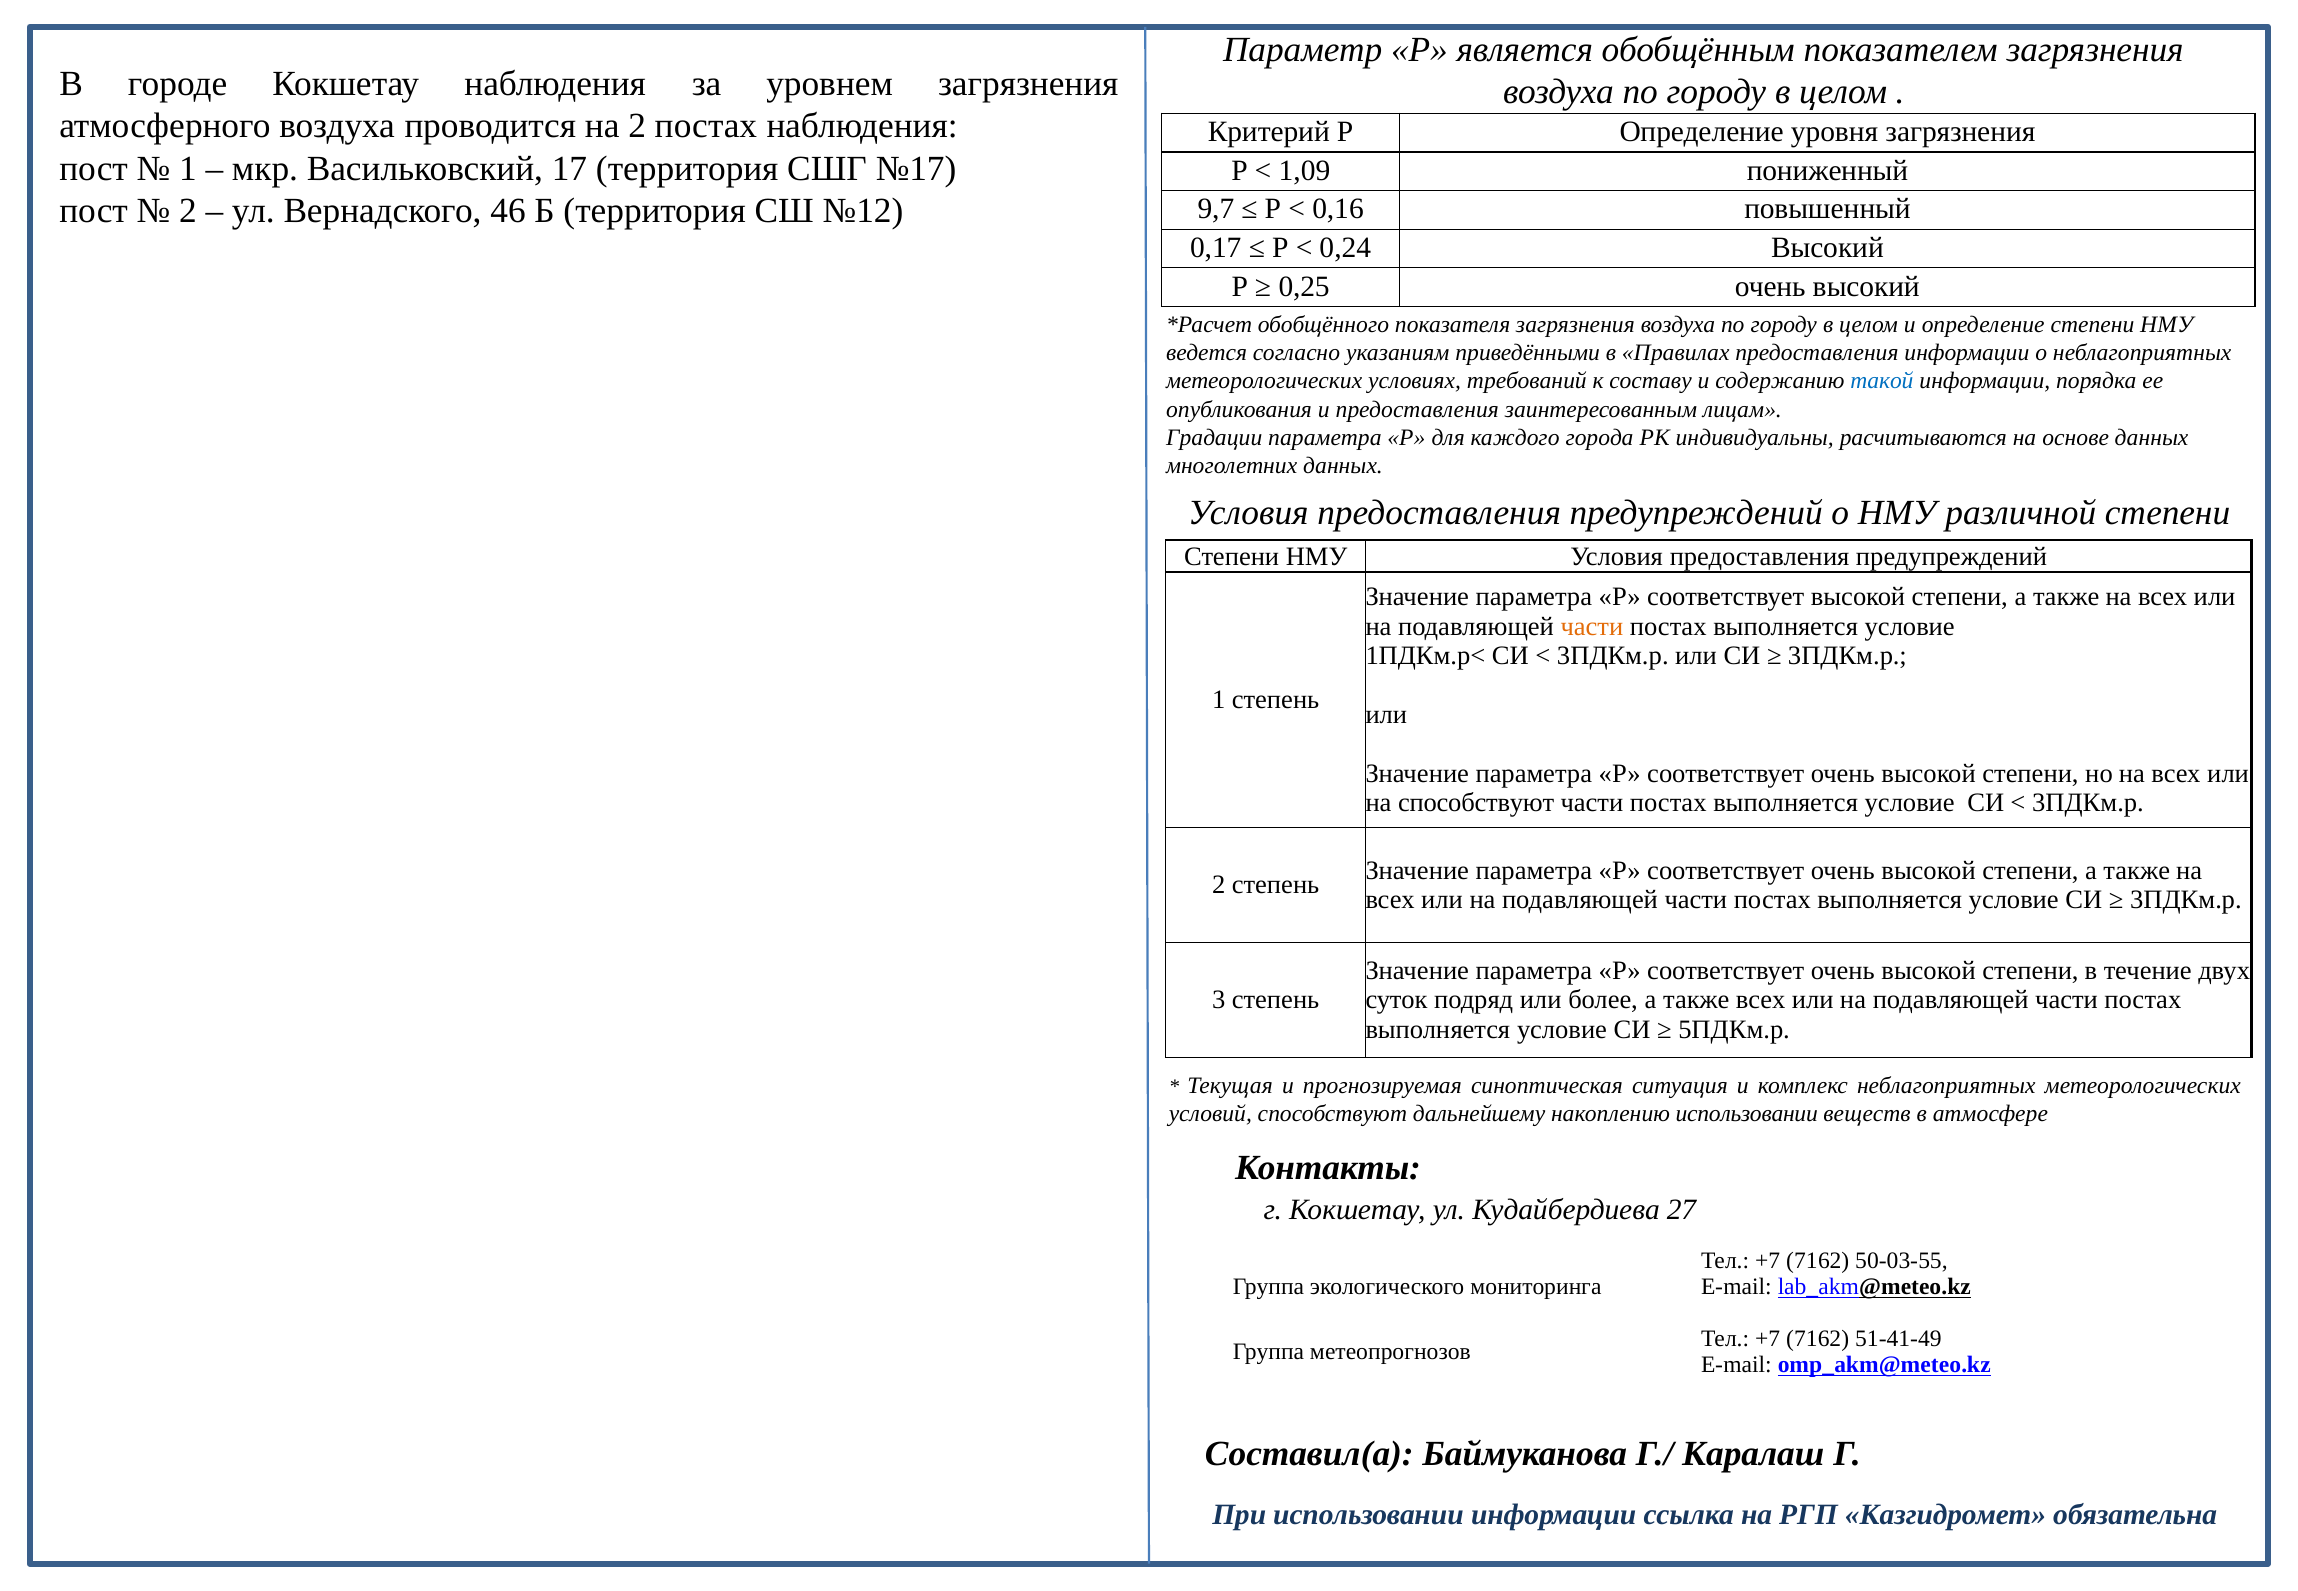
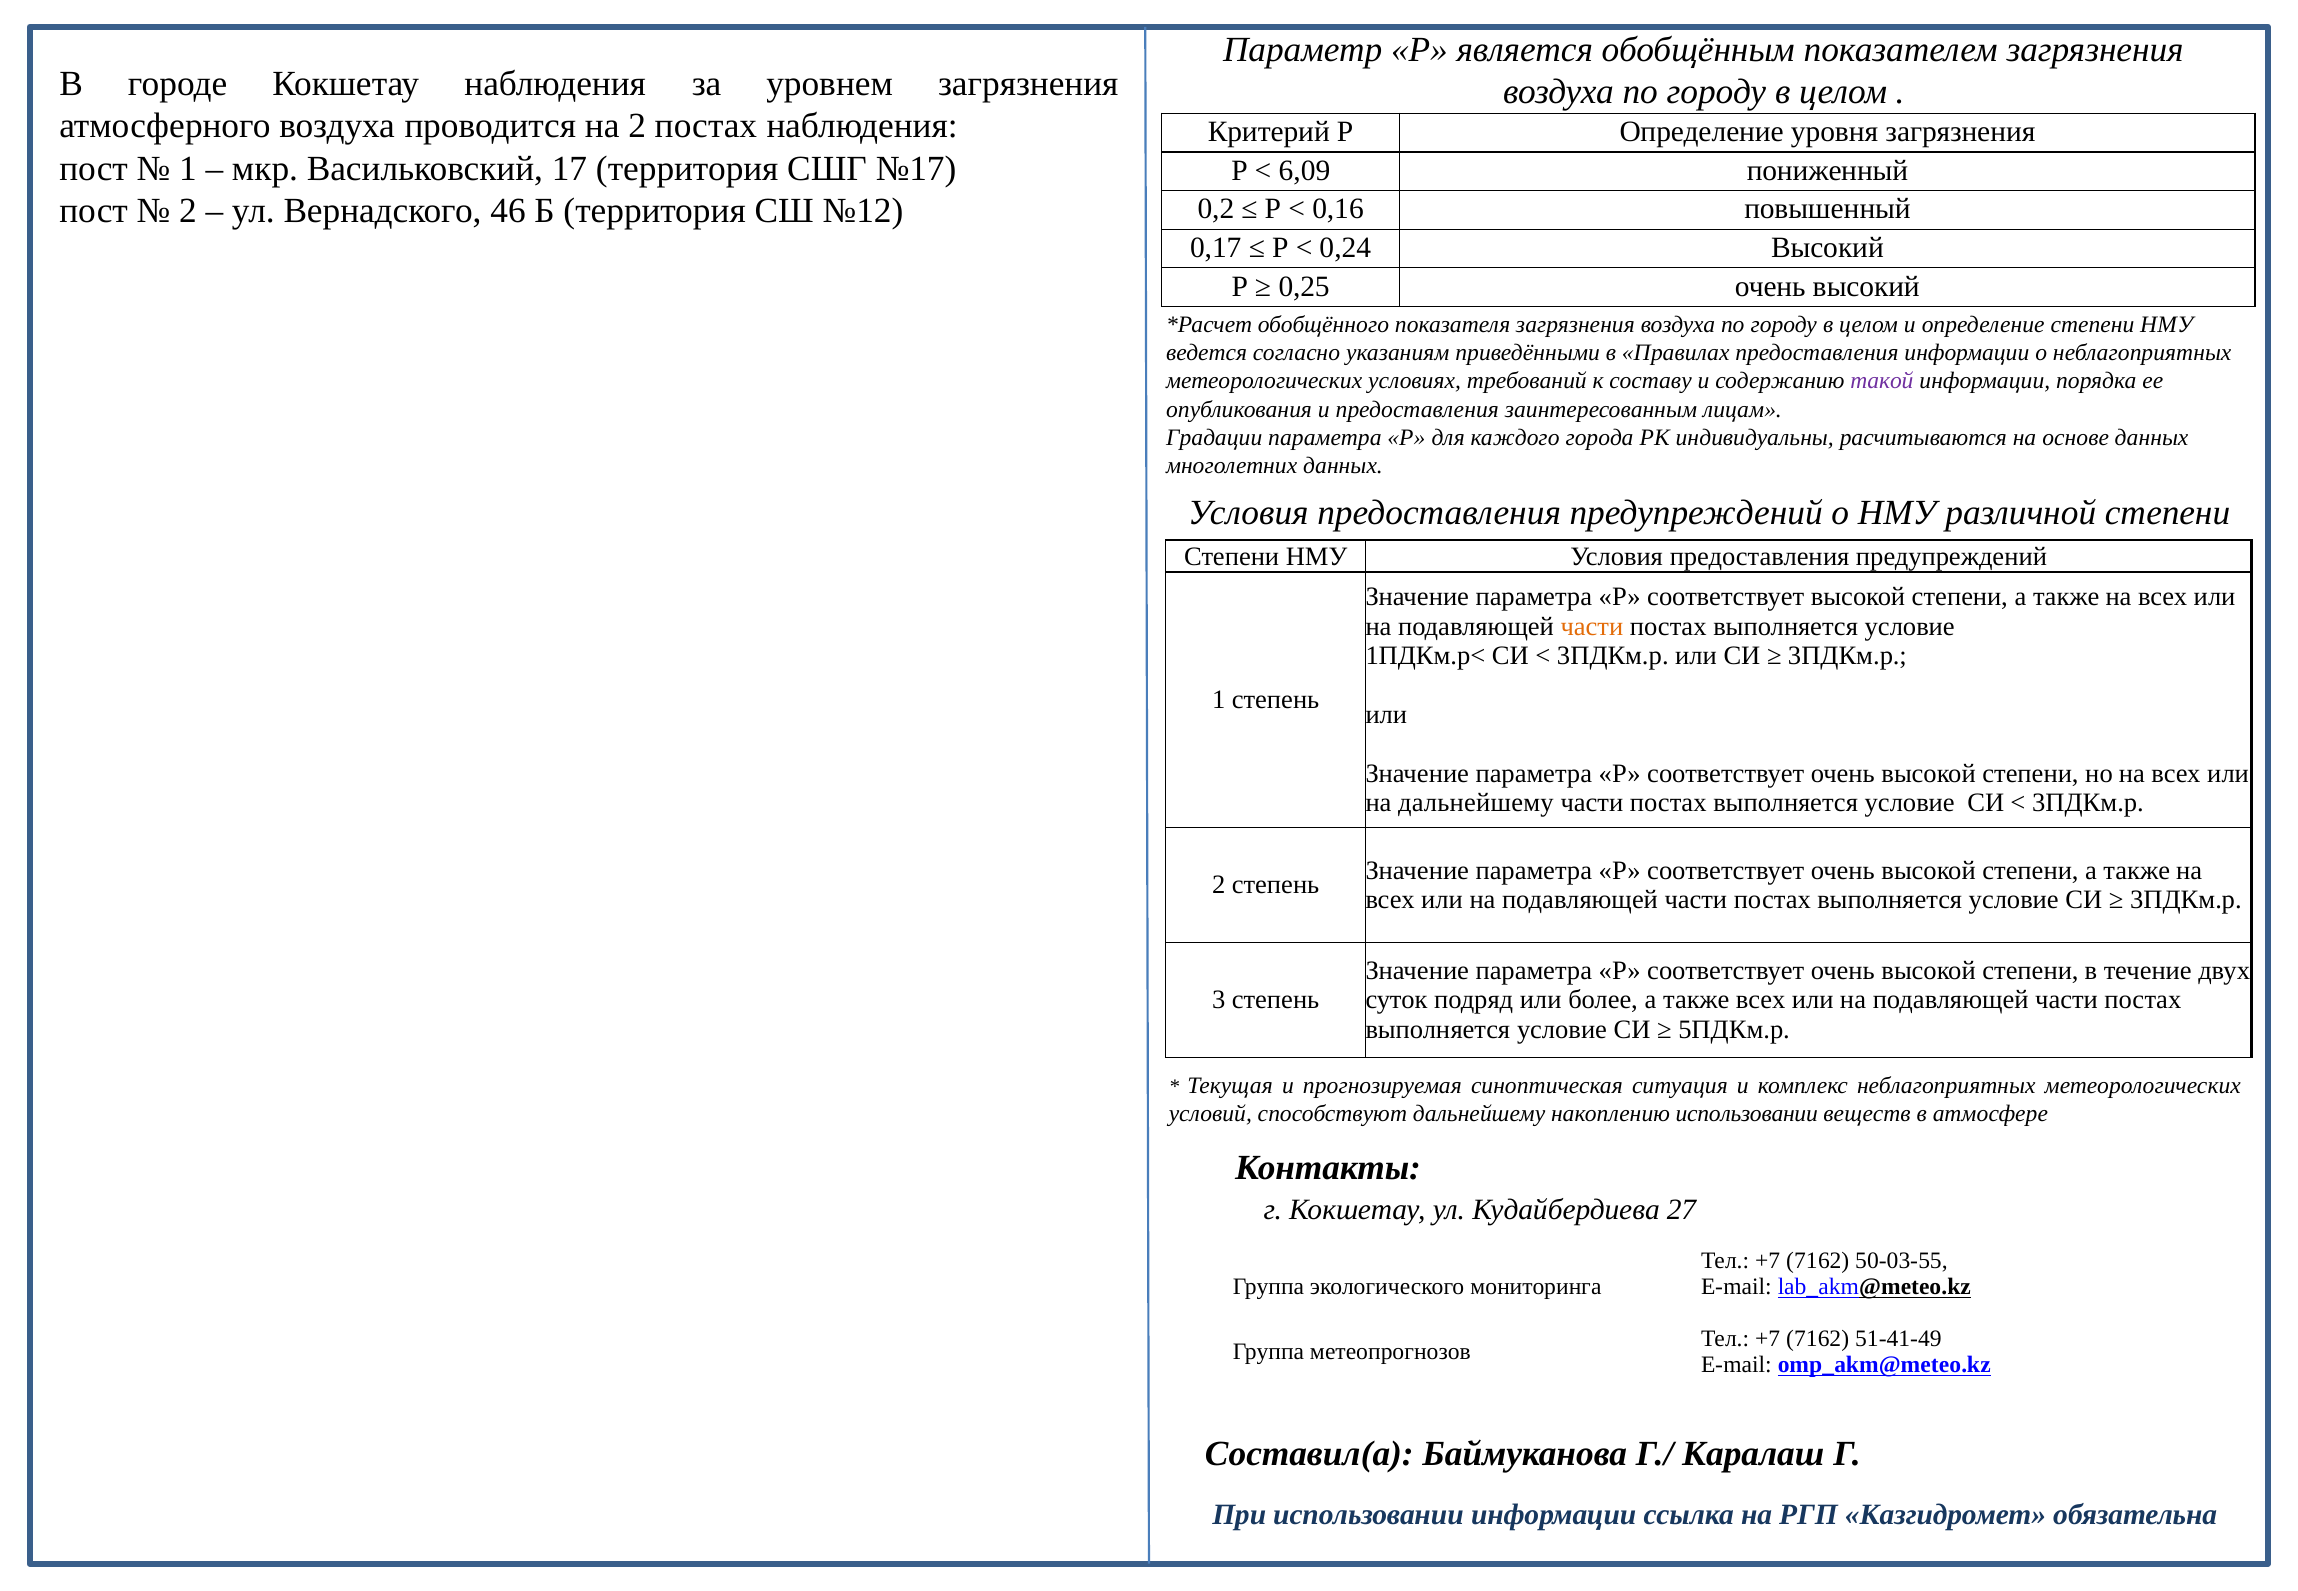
1,09: 1,09 -> 6,09
9,7: 9,7 -> 0,2
такой colour: blue -> purple
на способствуют: способствуют -> дальнейшему
